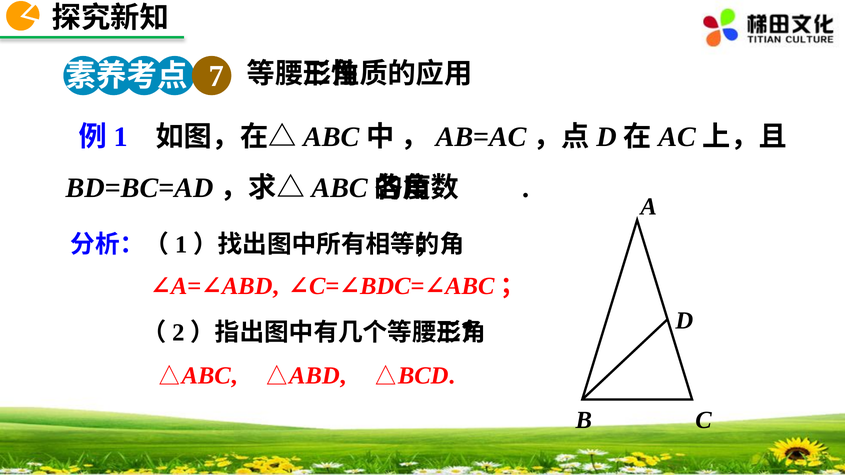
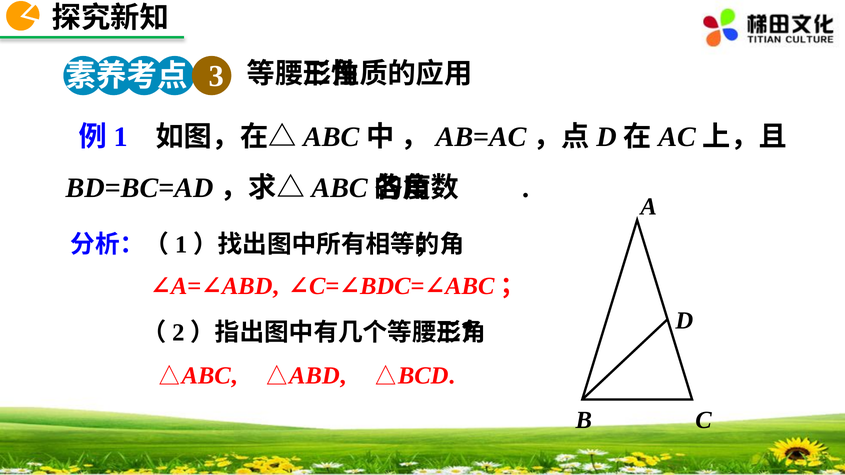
7: 7 -> 3
